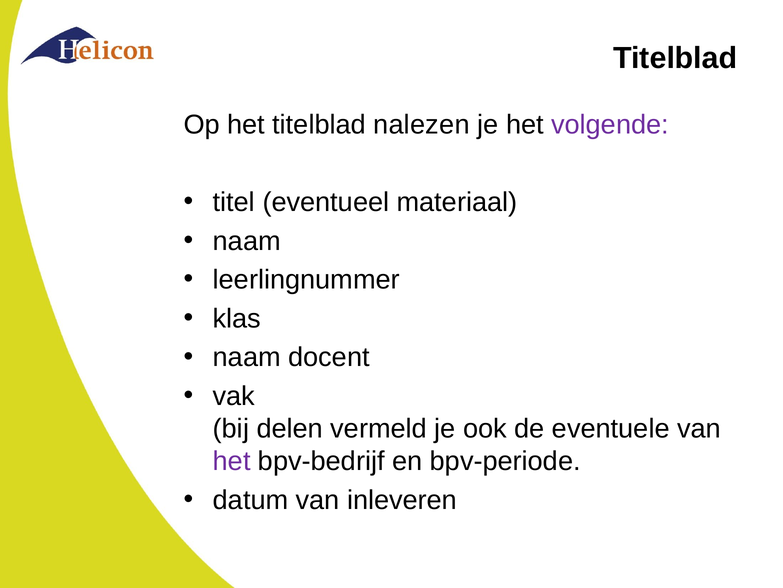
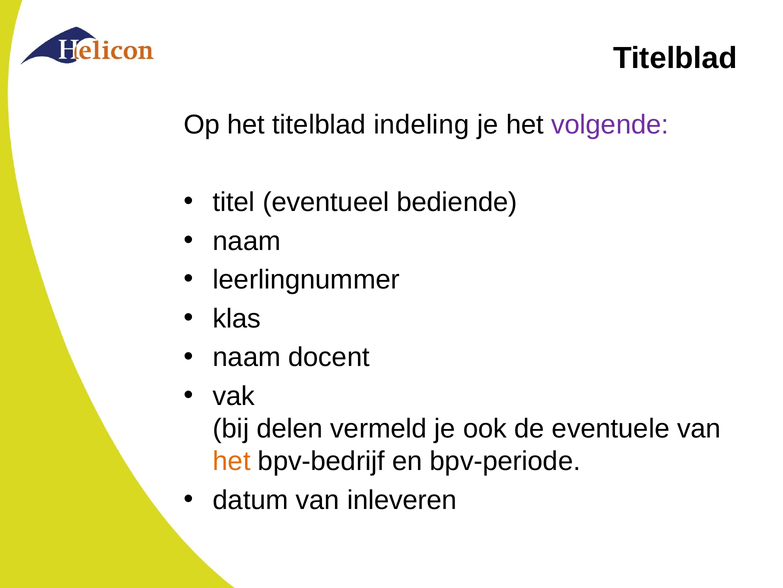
nalezen: nalezen -> indeling
materiaal: materiaal -> bediende
het at (232, 461) colour: purple -> orange
